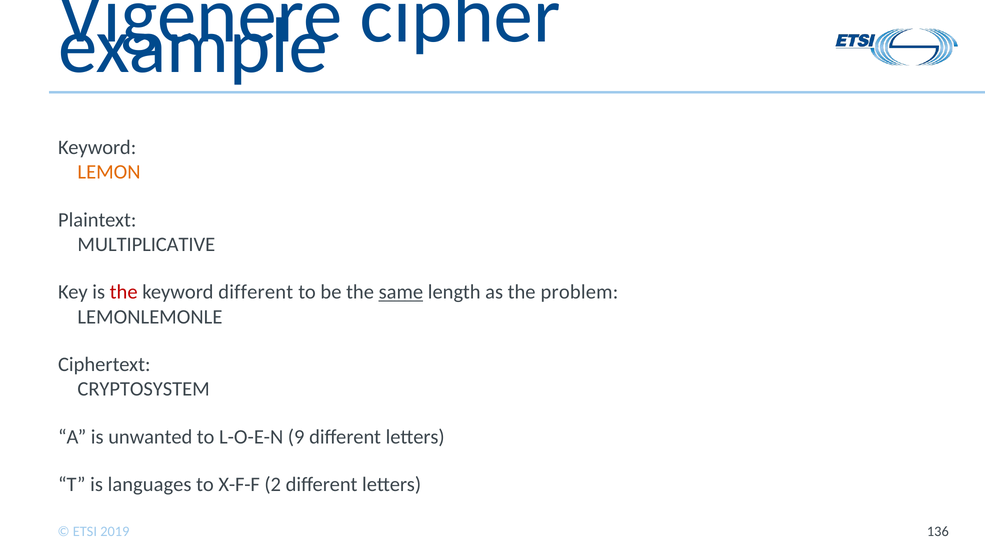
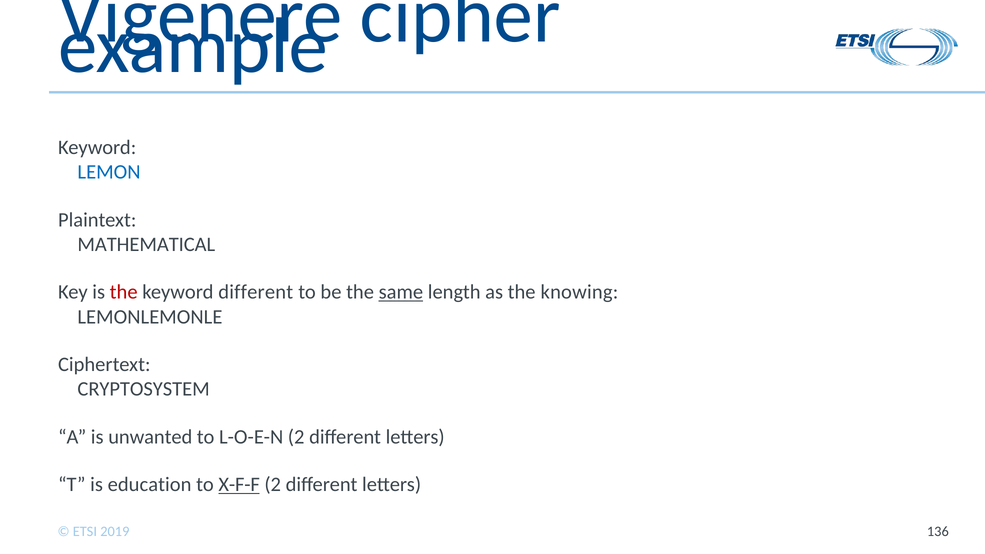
LEMON colour: orange -> blue
MULTIPLICATIVE: MULTIPLICATIVE -> MATHEMATICAL
problem: problem -> knowing
L-O-E-N 9: 9 -> 2
languages: languages -> education
X-F-F underline: none -> present
